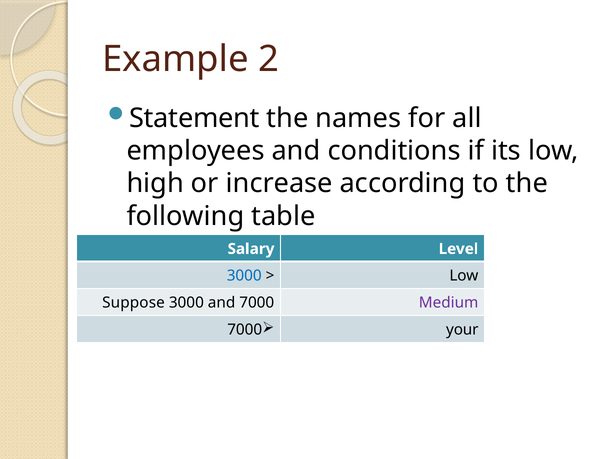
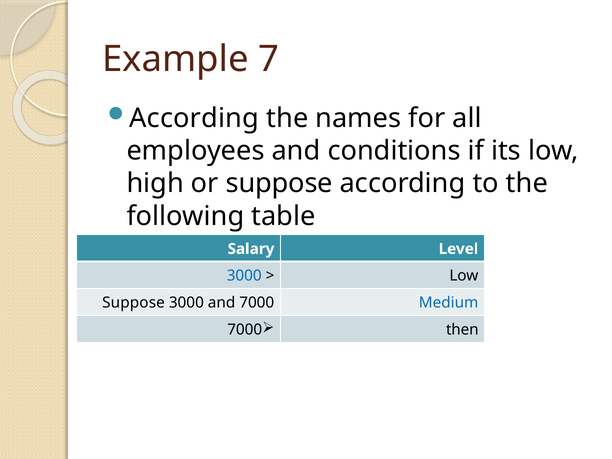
2: 2 -> 7
Statement at (194, 118): Statement -> According
or increase: increase -> suppose
Medium colour: purple -> blue
your: your -> then
